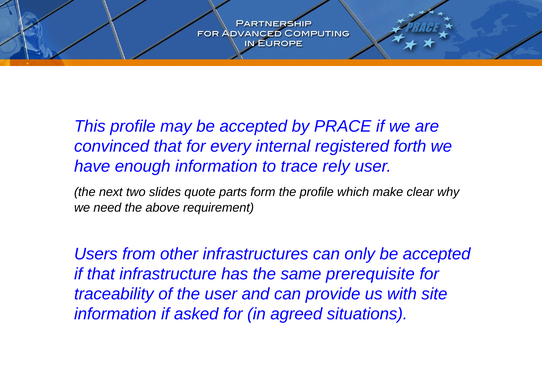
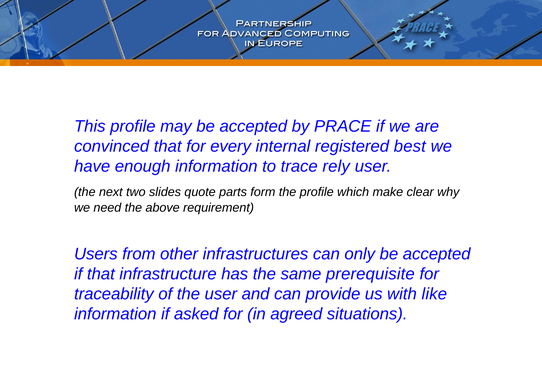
forth: forth -> best
site: site -> like
